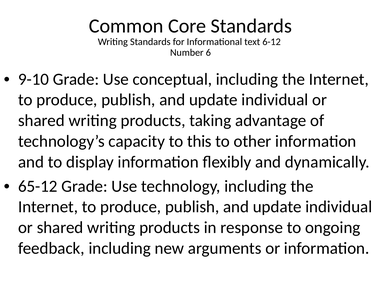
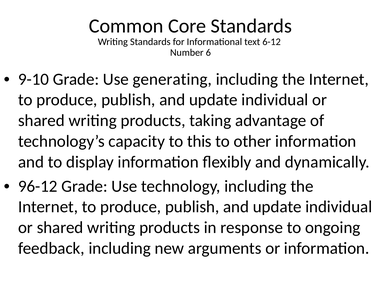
conceptual: conceptual -> generating
65-12: 65-12 -> 96-12
